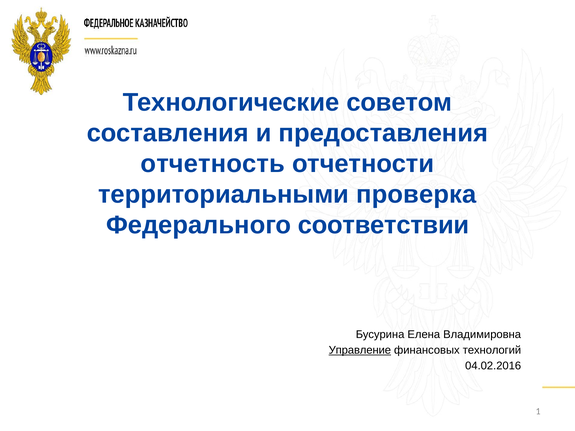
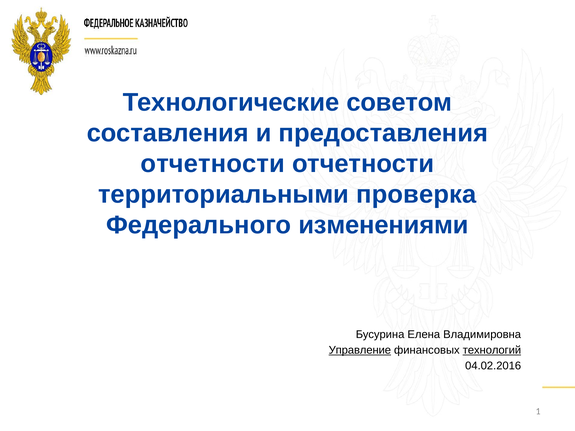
отчетность at (213, 164): отчетность -> отчетности
соответствии: соответствии -> изменениями
технологий underline: none -> present
